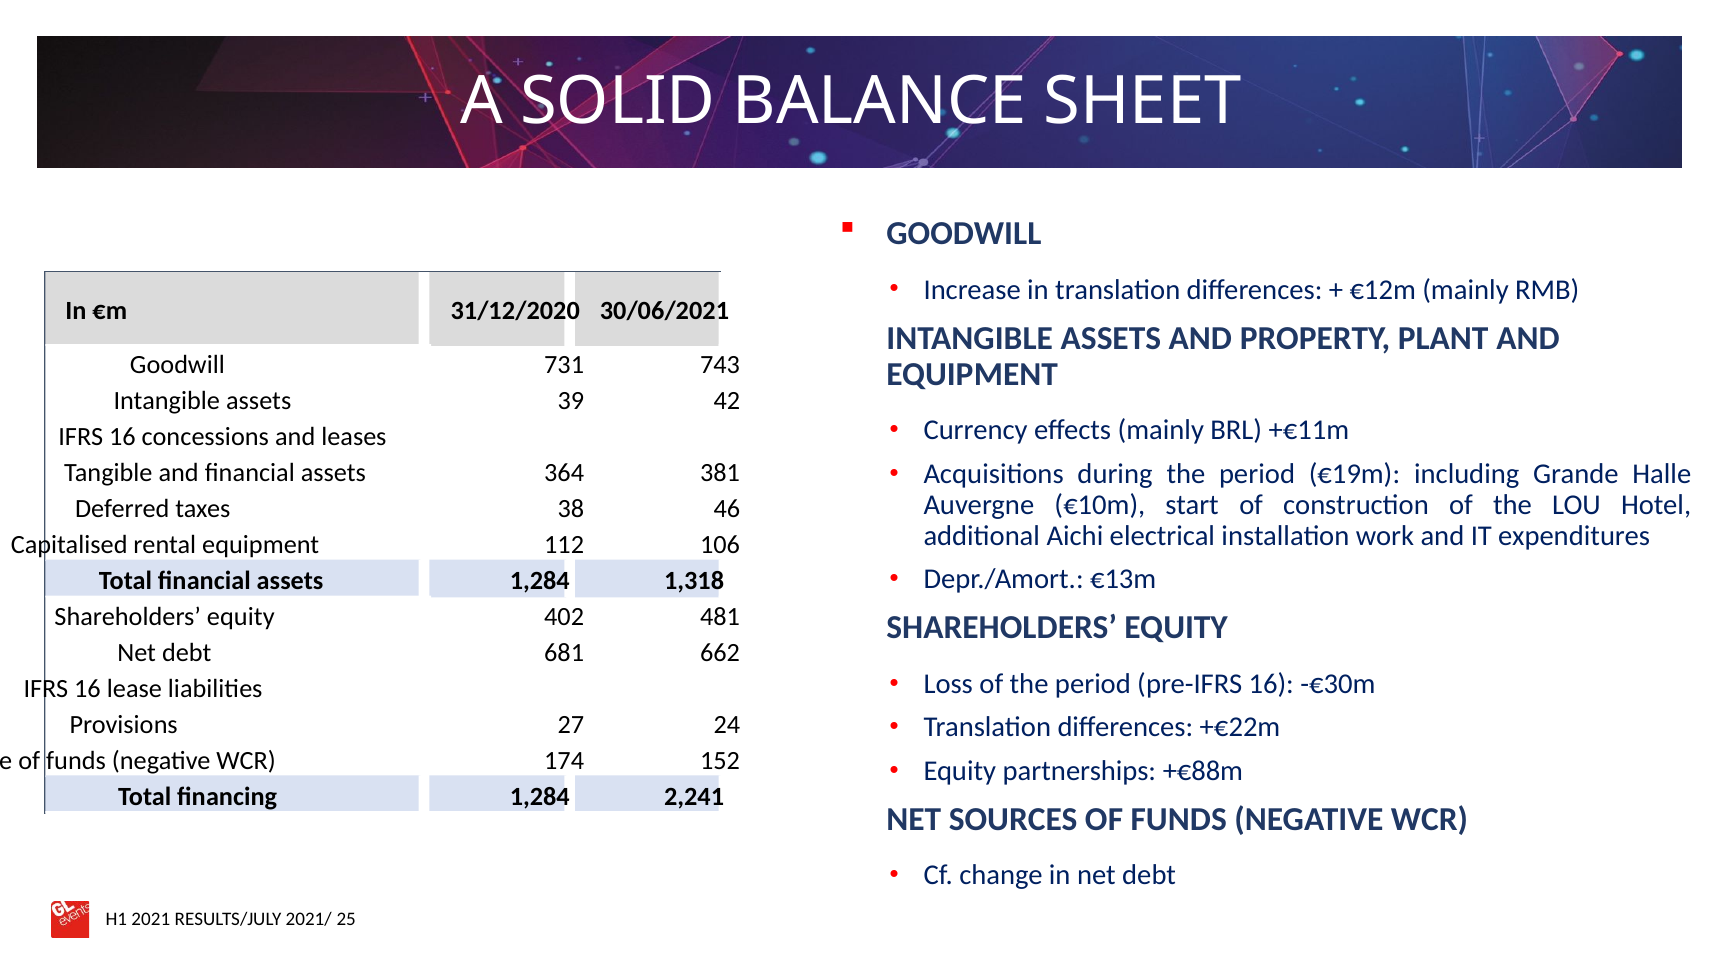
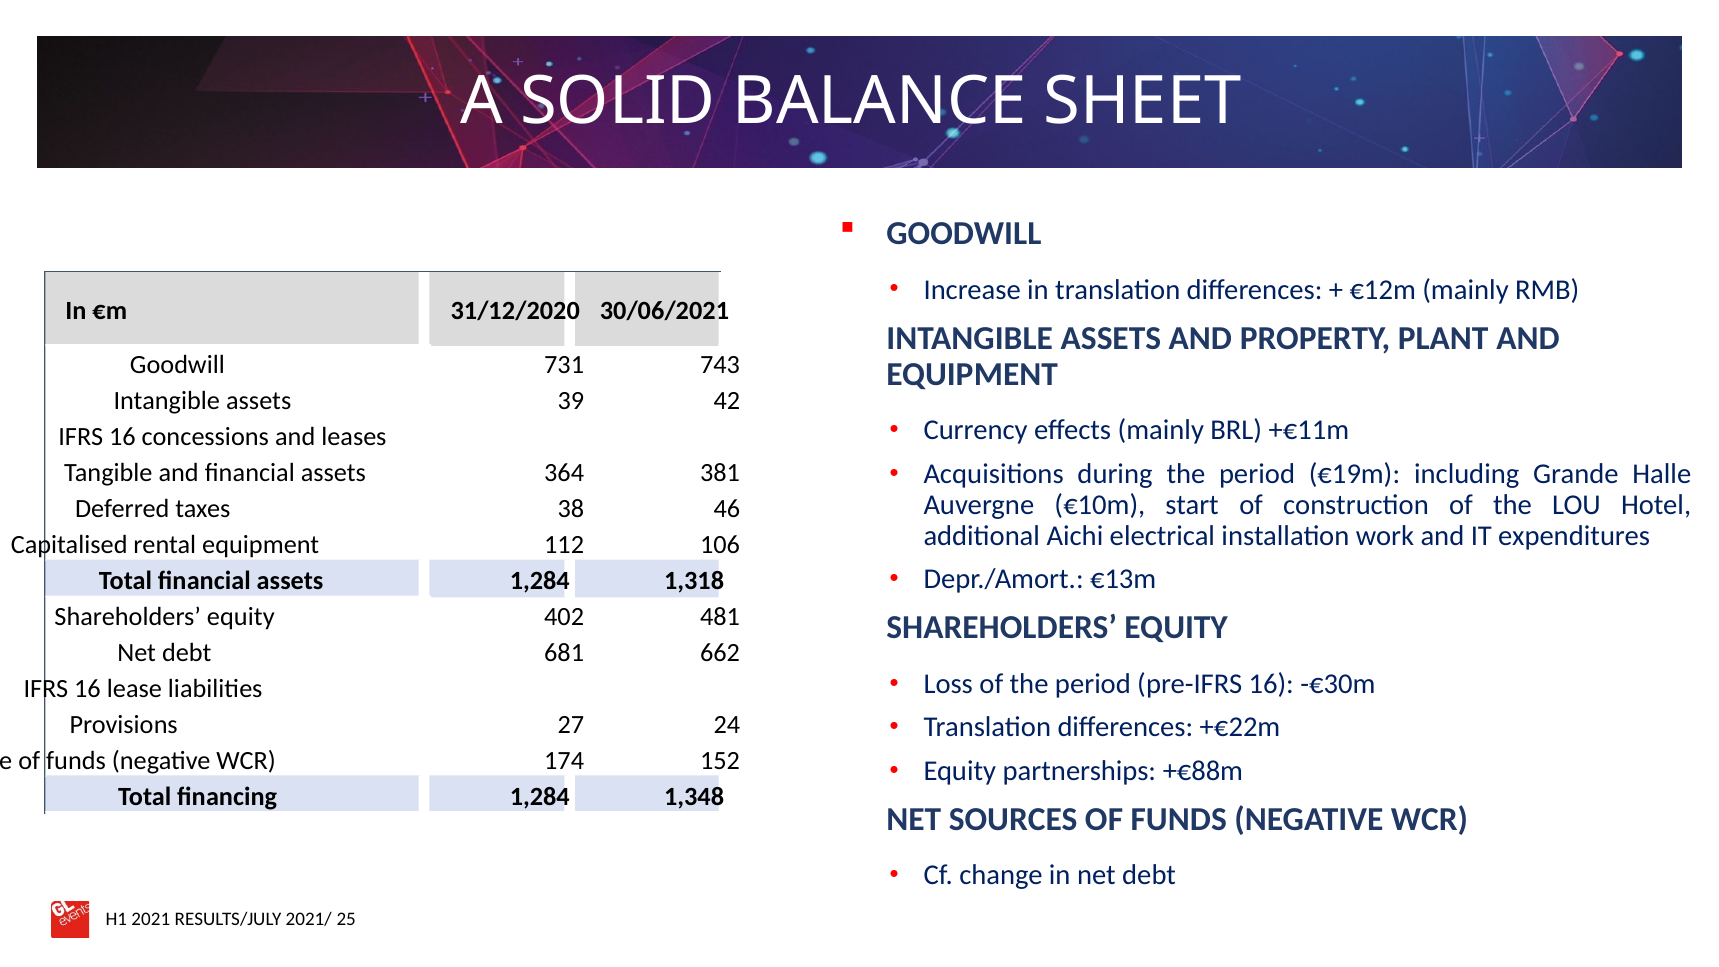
2,241: 2,241 -> 1,348
